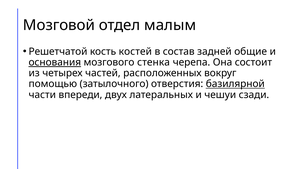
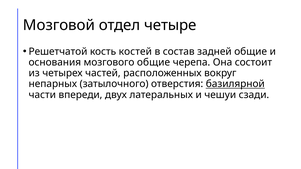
малым: малым -> четыре
основания underline: present -> none
мозгового стенка: стенка -> общие
помощью: помощью -> непарных
